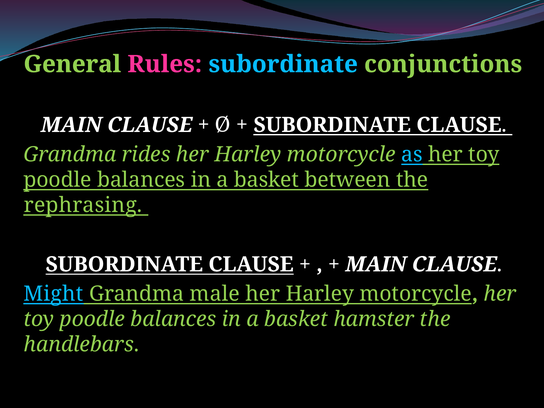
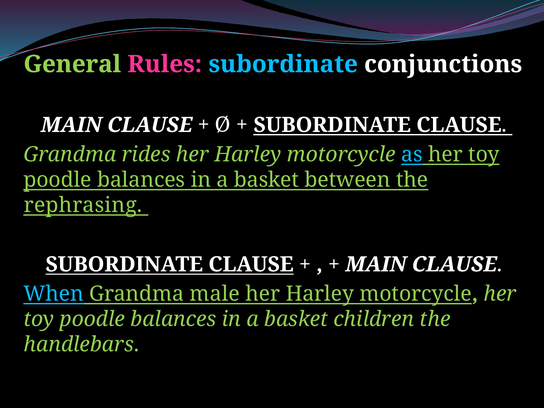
conjunctions colour: light green -> white
Might: Might -> When
hamster: hamster -> children
